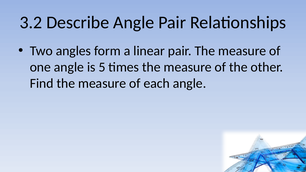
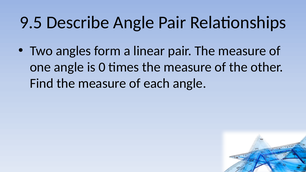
3.2: 3.2 -> 9.5
5: 5 -> 0
